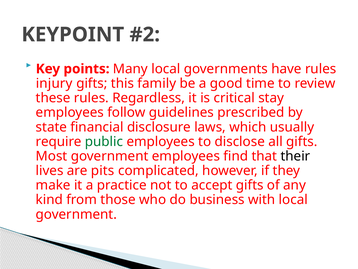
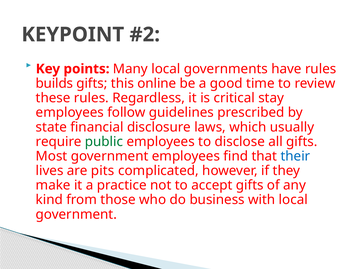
injury: injury -> builds
family: family -> online
their colour: black -> blue
